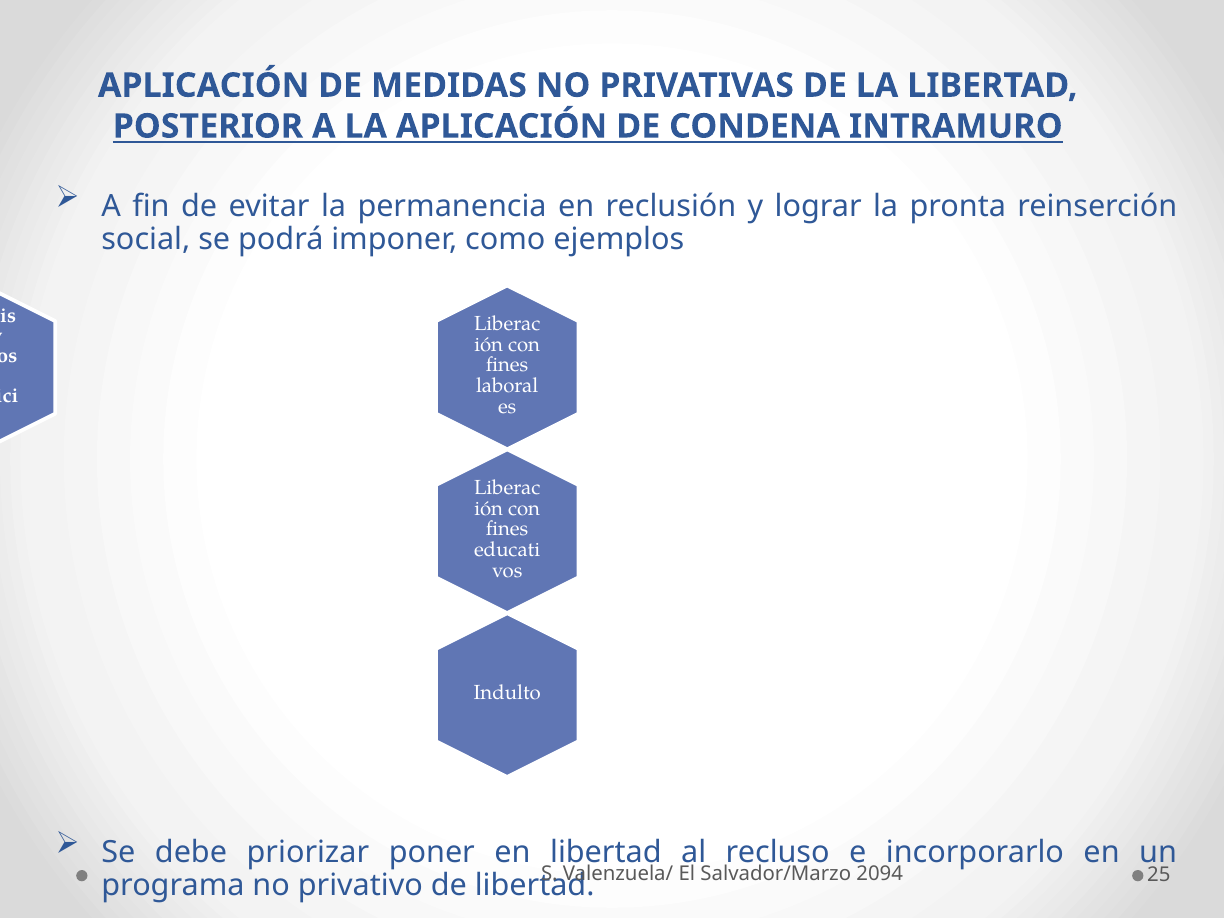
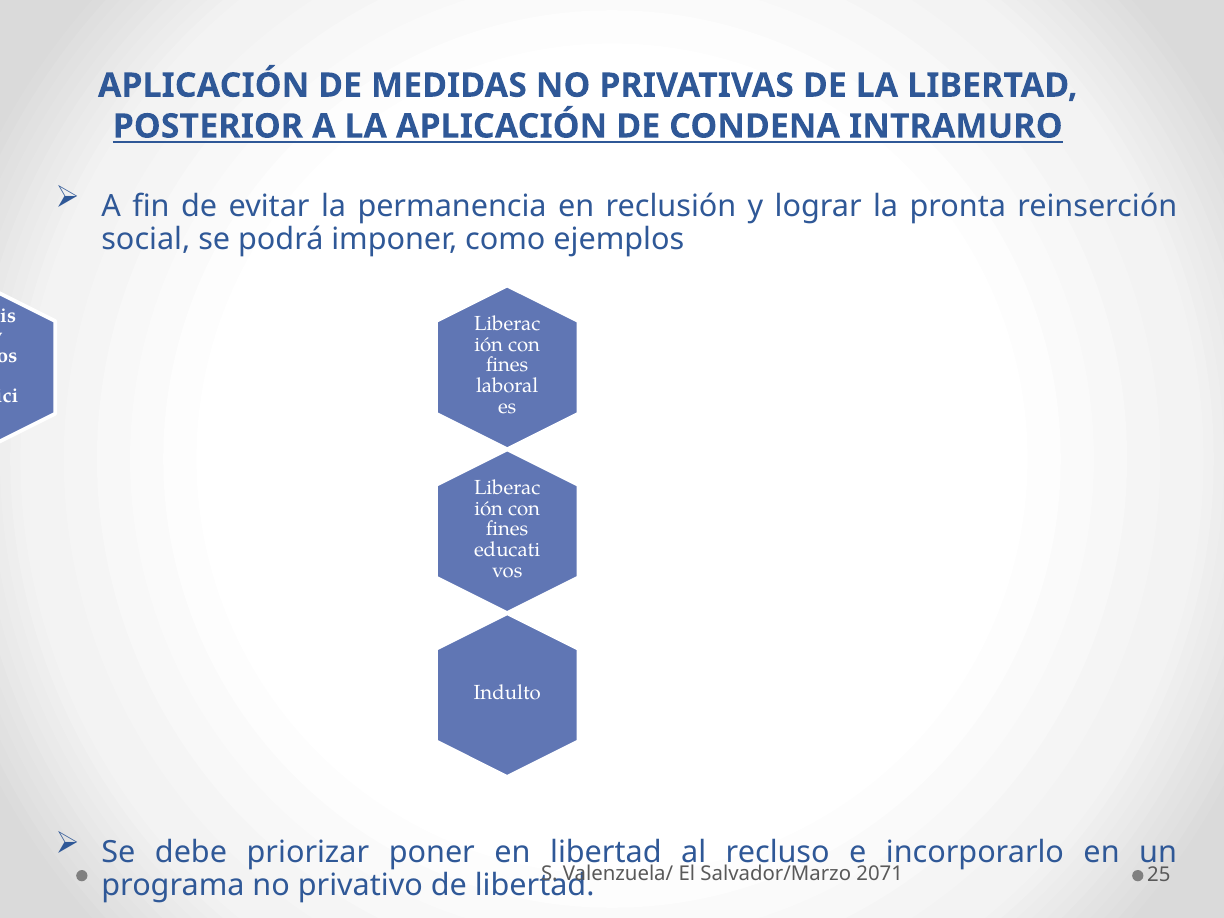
2094: 2094 -> 2071
